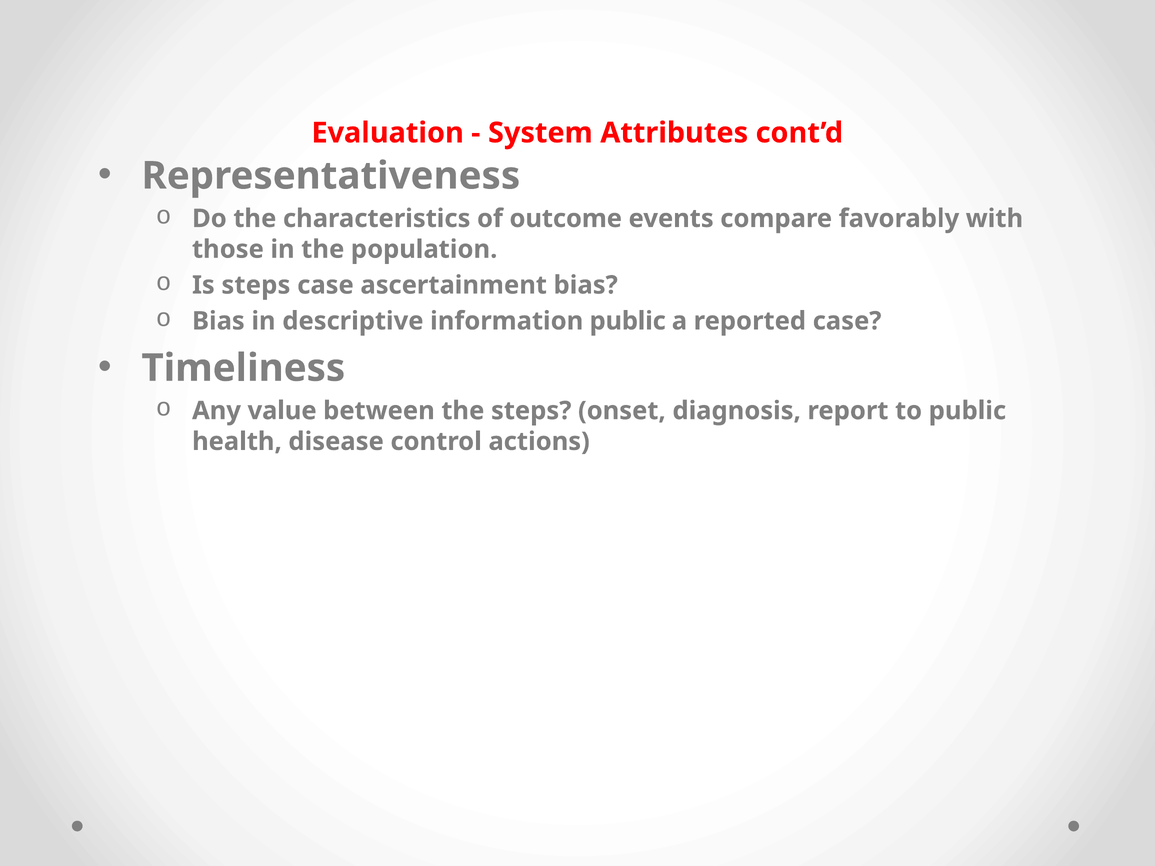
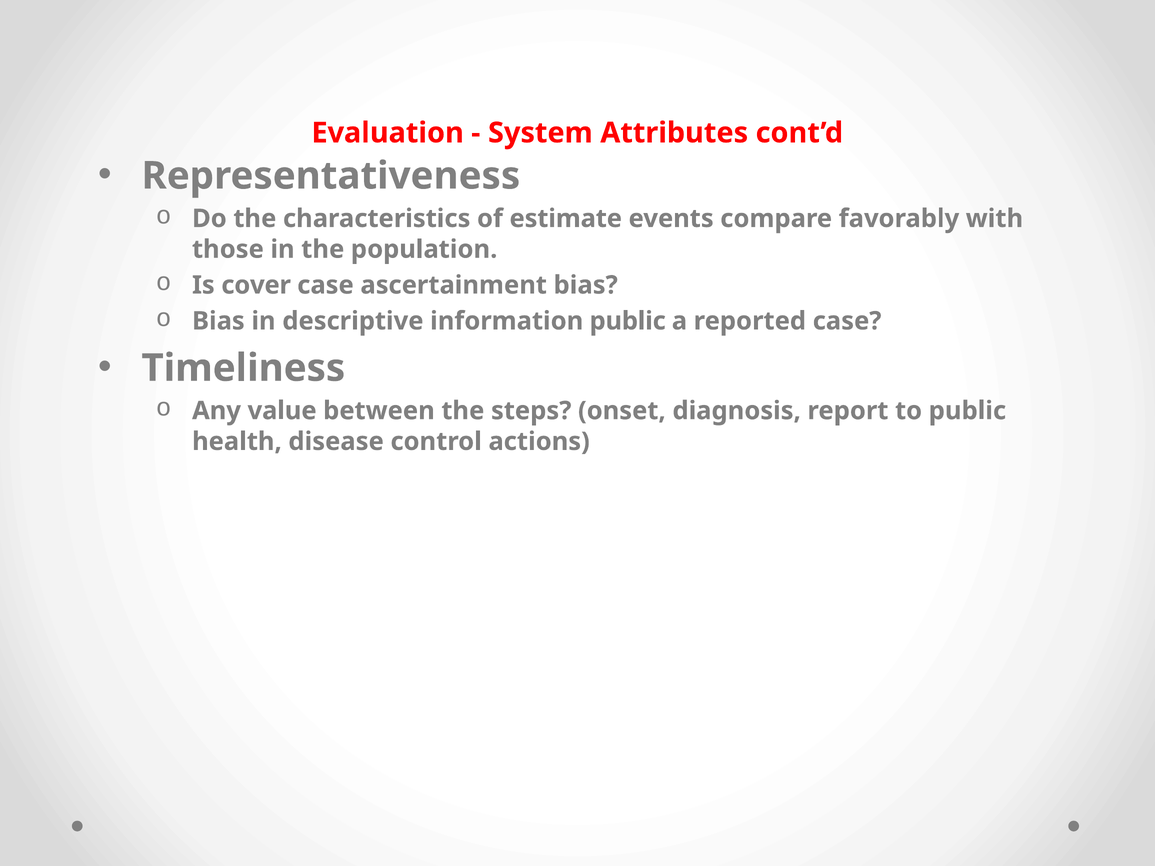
outcome: outcome -> estimate
Is steps: steps -> cover
